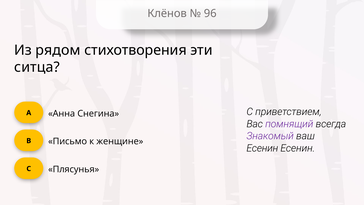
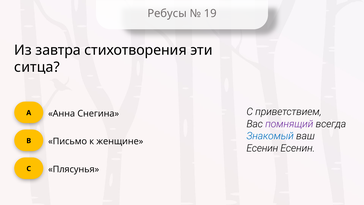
Клёнов: Клёнов -> Ребусы
96: 96 -> 19
рядом: рядом -> завтра
Знакомый colour: purple -> blue
